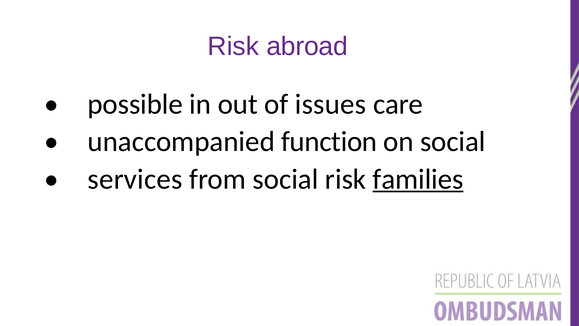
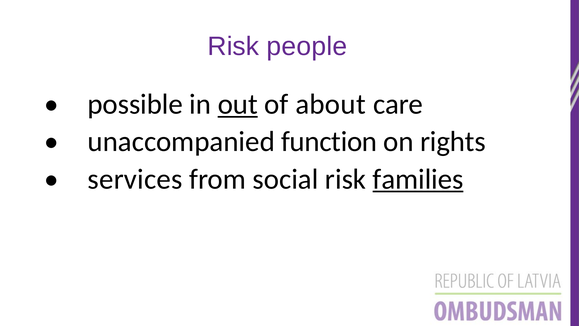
abroad: abroad -> people
out underline: none -> present
issues: issues -> about
on social: social -> rights
